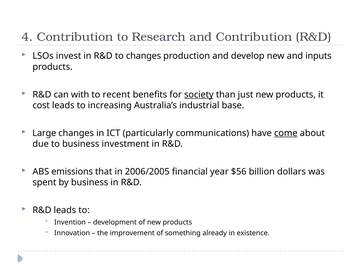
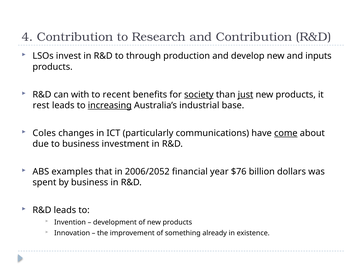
to changes: changes -> through
just underline: none -> present
cost: cost -> rest
increasing underline: none -> present
Large: Large -> Coles
emissions: emissions -> examples
2006/2005: 2006/2005 -> 2006/2052
$56: $56 -> $76
